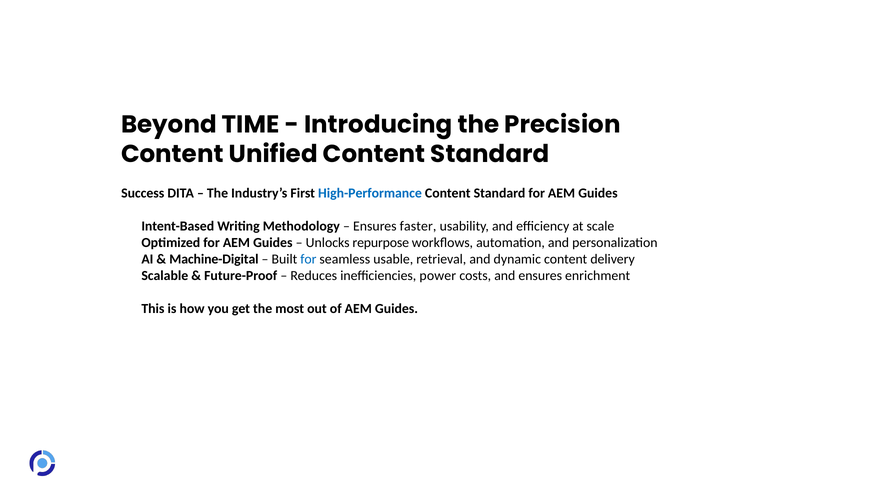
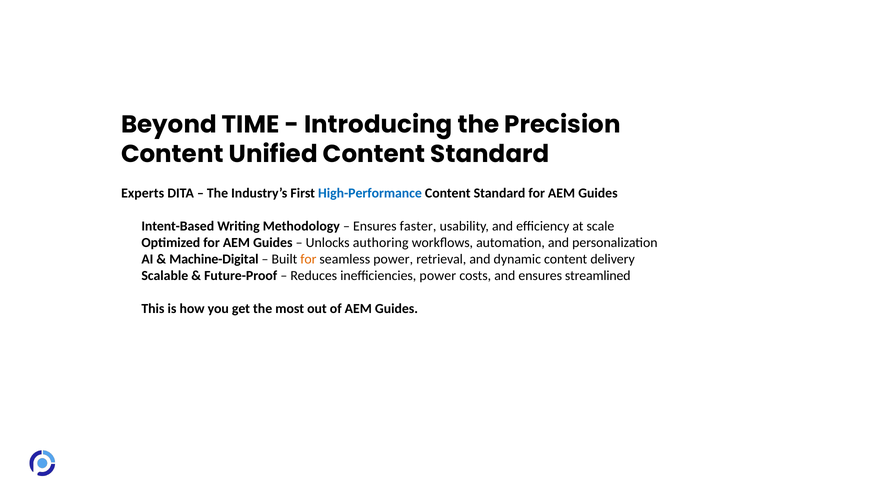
Success: Success -> Experts
repurpose: repurpose -> authoring
for at (308, 259) colour: blue -> orange
seamless usable: usable -> power
enrichment: enrichment -> streamlined
